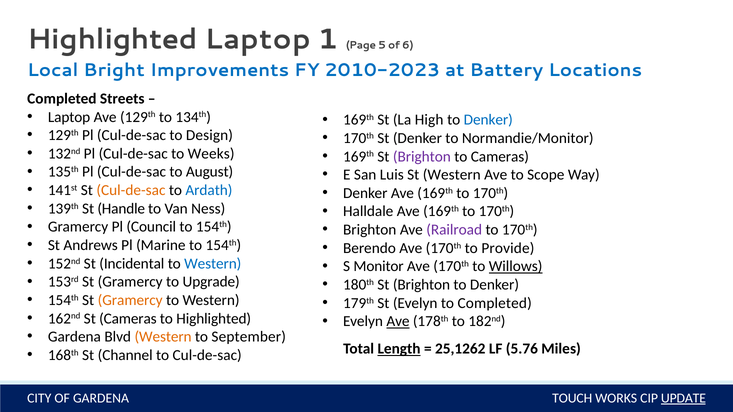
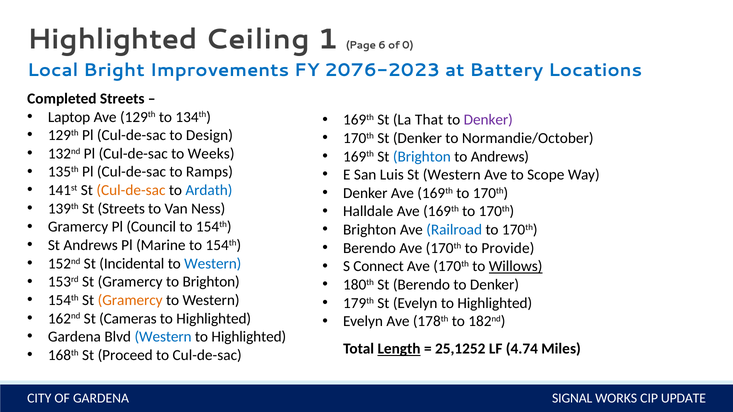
Highlighted Laptop: Laptop -> Ceiling
5: 5 -> 6
6: 6 -> 0
2010-2023: 2010-2023 -> 2076-2023
High: High -> That
Denker at (488, 120) colour: blue -> purple
Normandie/Monitor: Normandie/Monitor -> Normandie/October
Brighton at (422, 157) colour: purple -> blue
to Cameras: Cameras -> Andrews
August: August -> Ramps
St Handle: Handle -> Streets
Railroad colour: purple -> blue
Monitor: Monitor -> Connect
to Upgrade: Upgrade -> Brighton
180th St Brighton: Brighton -> Berendo
Evelyn to Completed: Completed -> Highlighted
Ave at (398, 322) underline: present -> none
Western at (163, 337) colour: orange -> blue
September at (249, 337): September -> Highlighted
25,1262: 25,1262 -> 25,1252
5.76: 5.76 -> 4.74
Channel: Channel -> Proceed
TOUCH: TOUCH -> SIGNAL
UPDATE underline: present -> none
